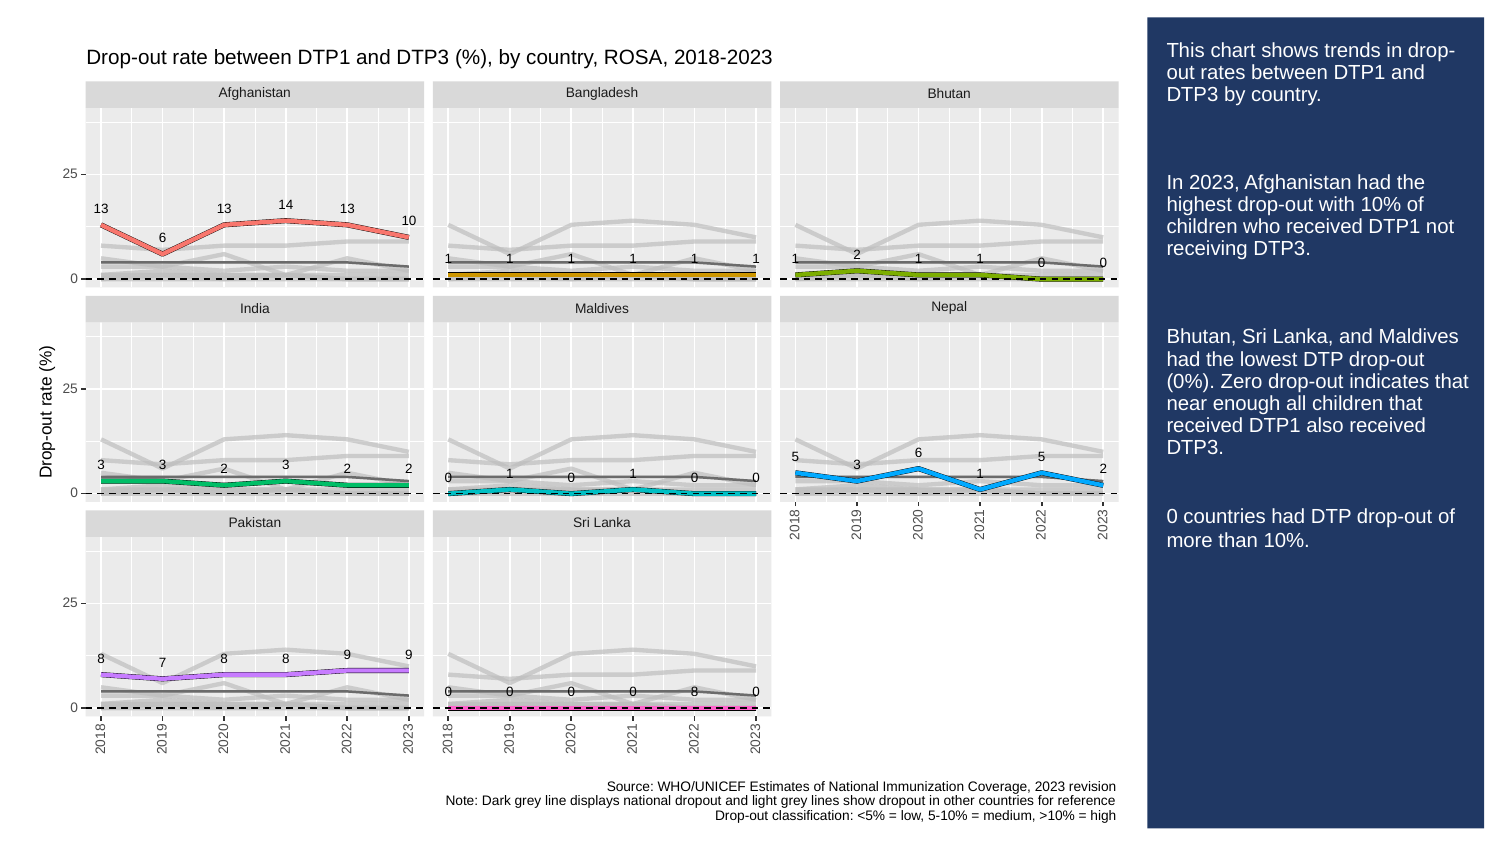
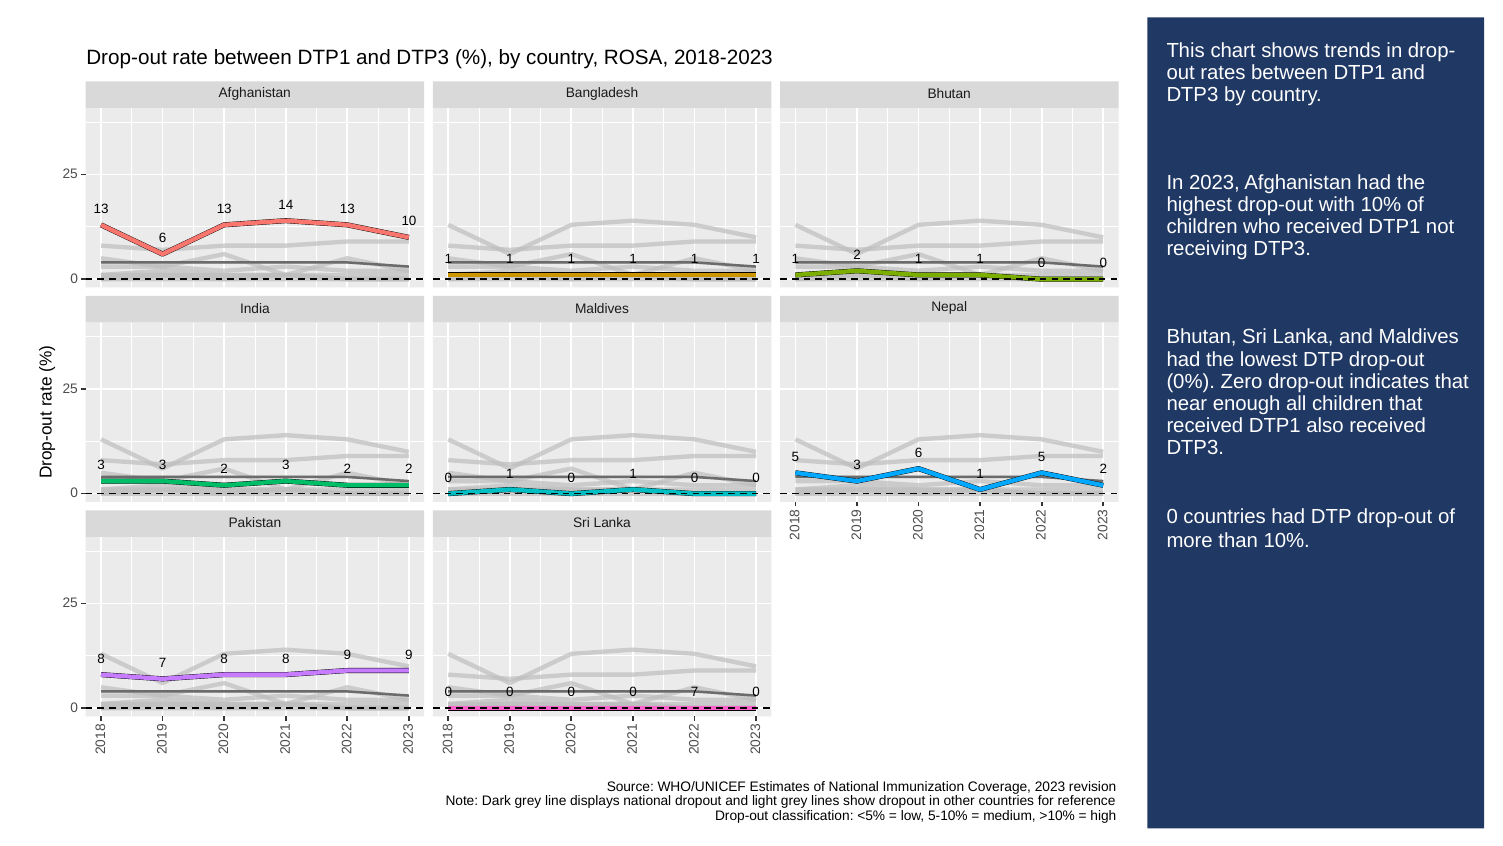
0 8: 8 -> 7
